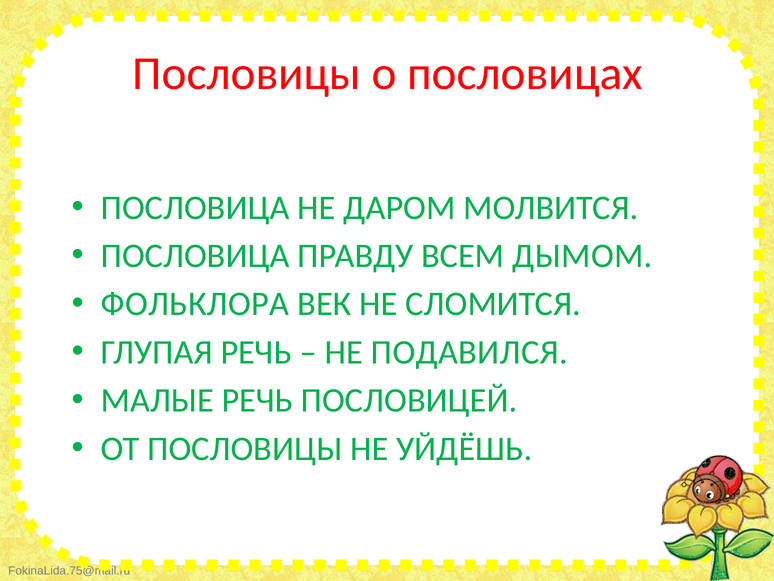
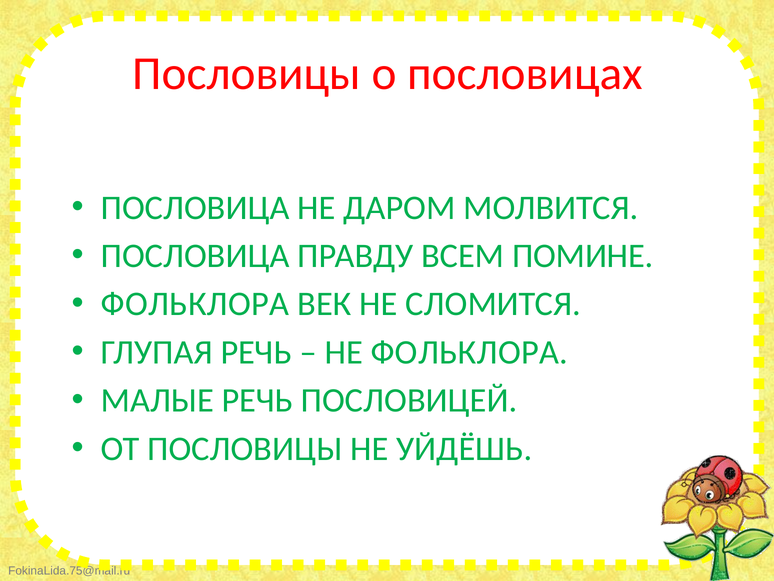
ДЫМОМ: ДЫМОМ -> ПОМИНЕ
НЕ ПОДАВИЛСЯ: ПОДАВИЛСЯ -> ФОЛЬКЛОРА
